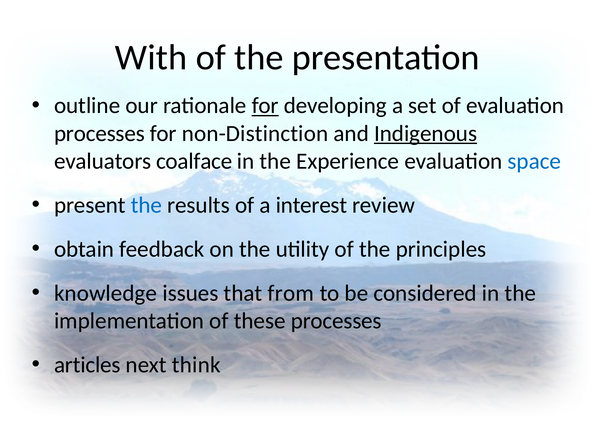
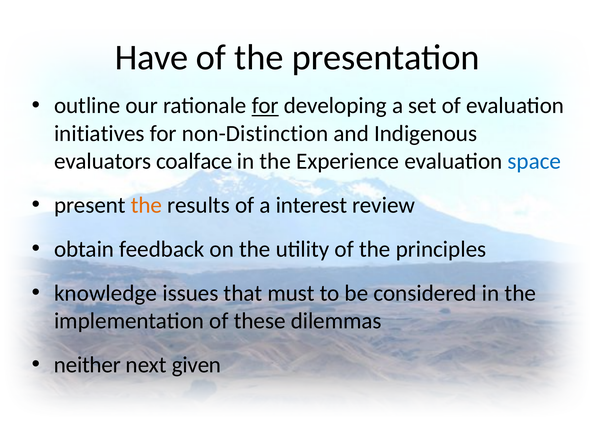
With: With -> Have
processes at (99, 133): processes -> initiatives
Indigenous underline: present -> none
the at (146, 205) colour: blue -> orange
from: from -> must
these processes: processes -> dilemmas
articles: articles -> neither
think: think -> given
